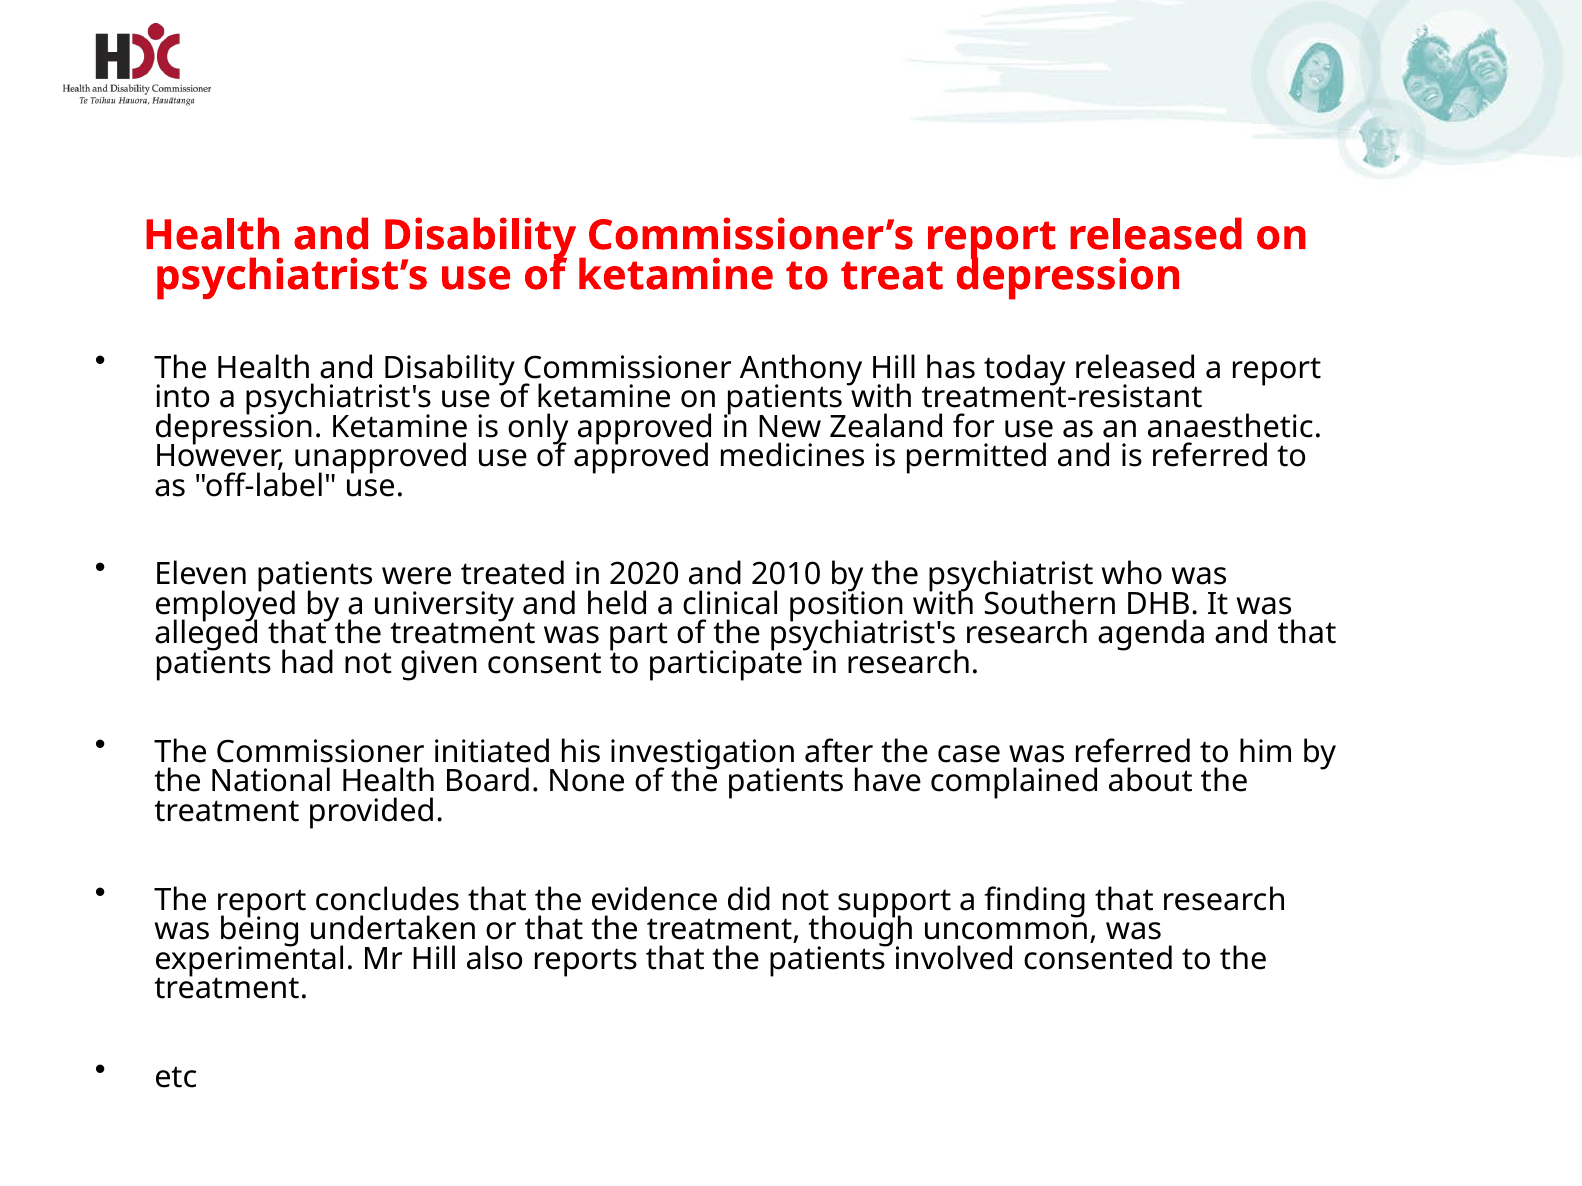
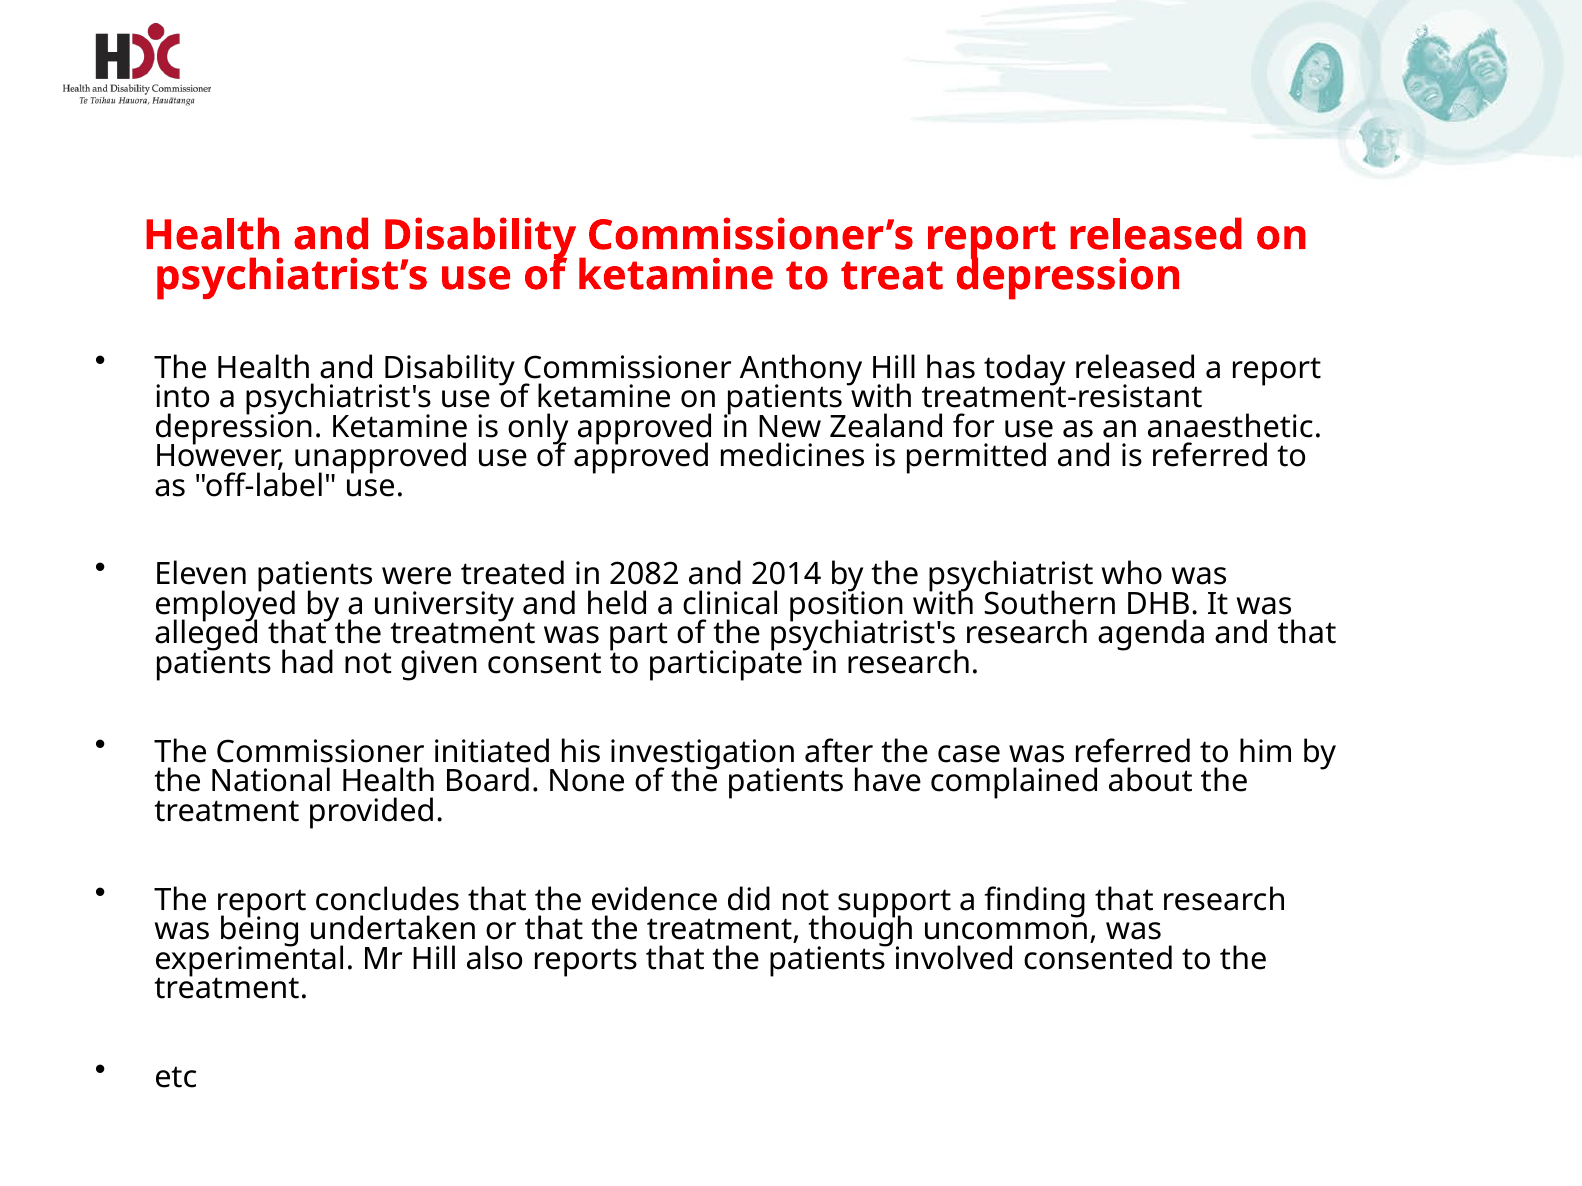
2020: 2020 -> 2082
2010: 2010 -> 2014
